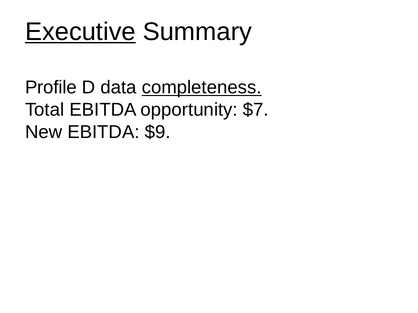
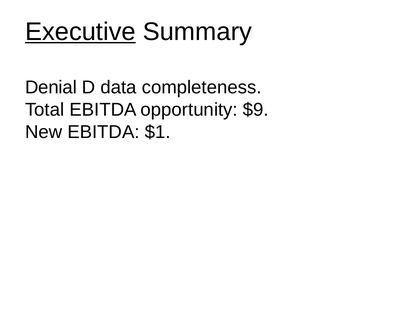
Profile: Profile -> Denial
completeness underline: present -> none
$7: $7 -> $9
$9: $9 -> $1
